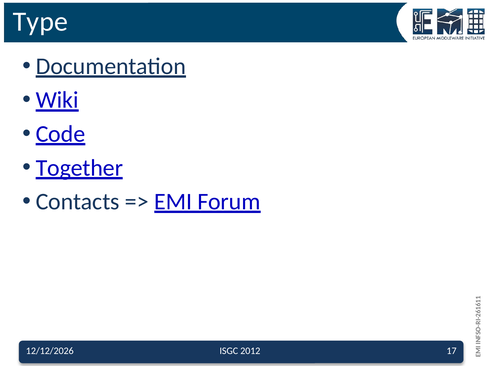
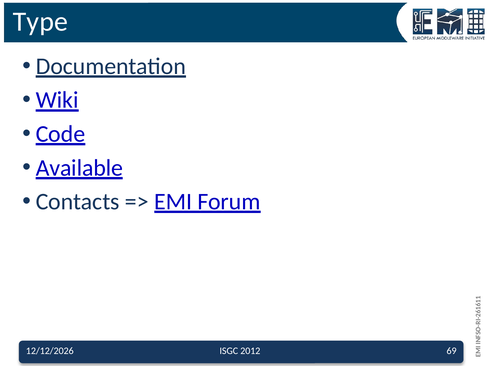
Together: Together -> Available
17: 17 -> 69
